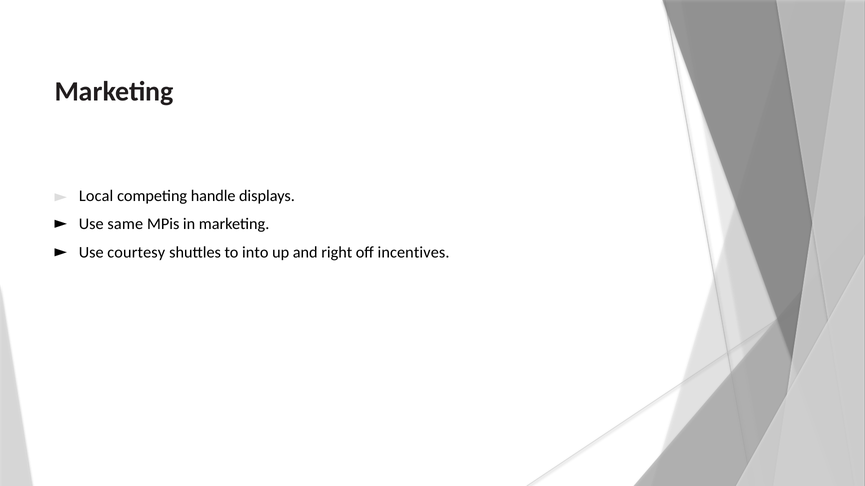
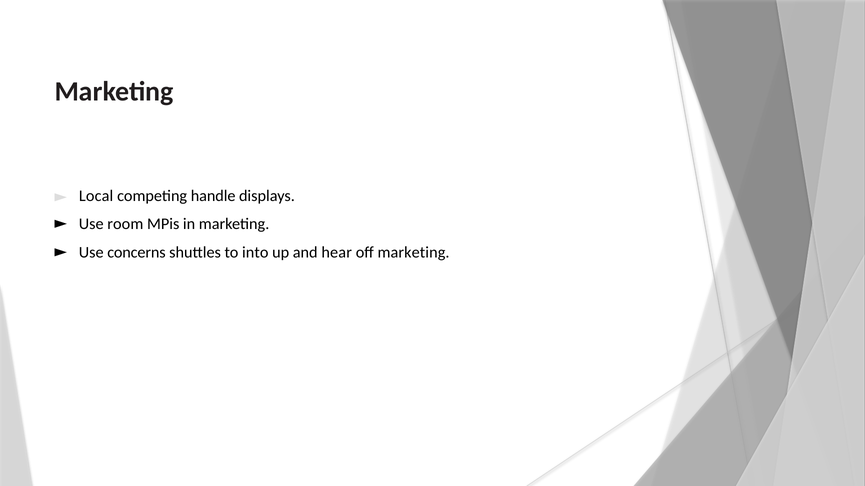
same: same -> room
courtesy: courtesy -> concerns
right: right -> hear
off incentives: incentives -> marketing
